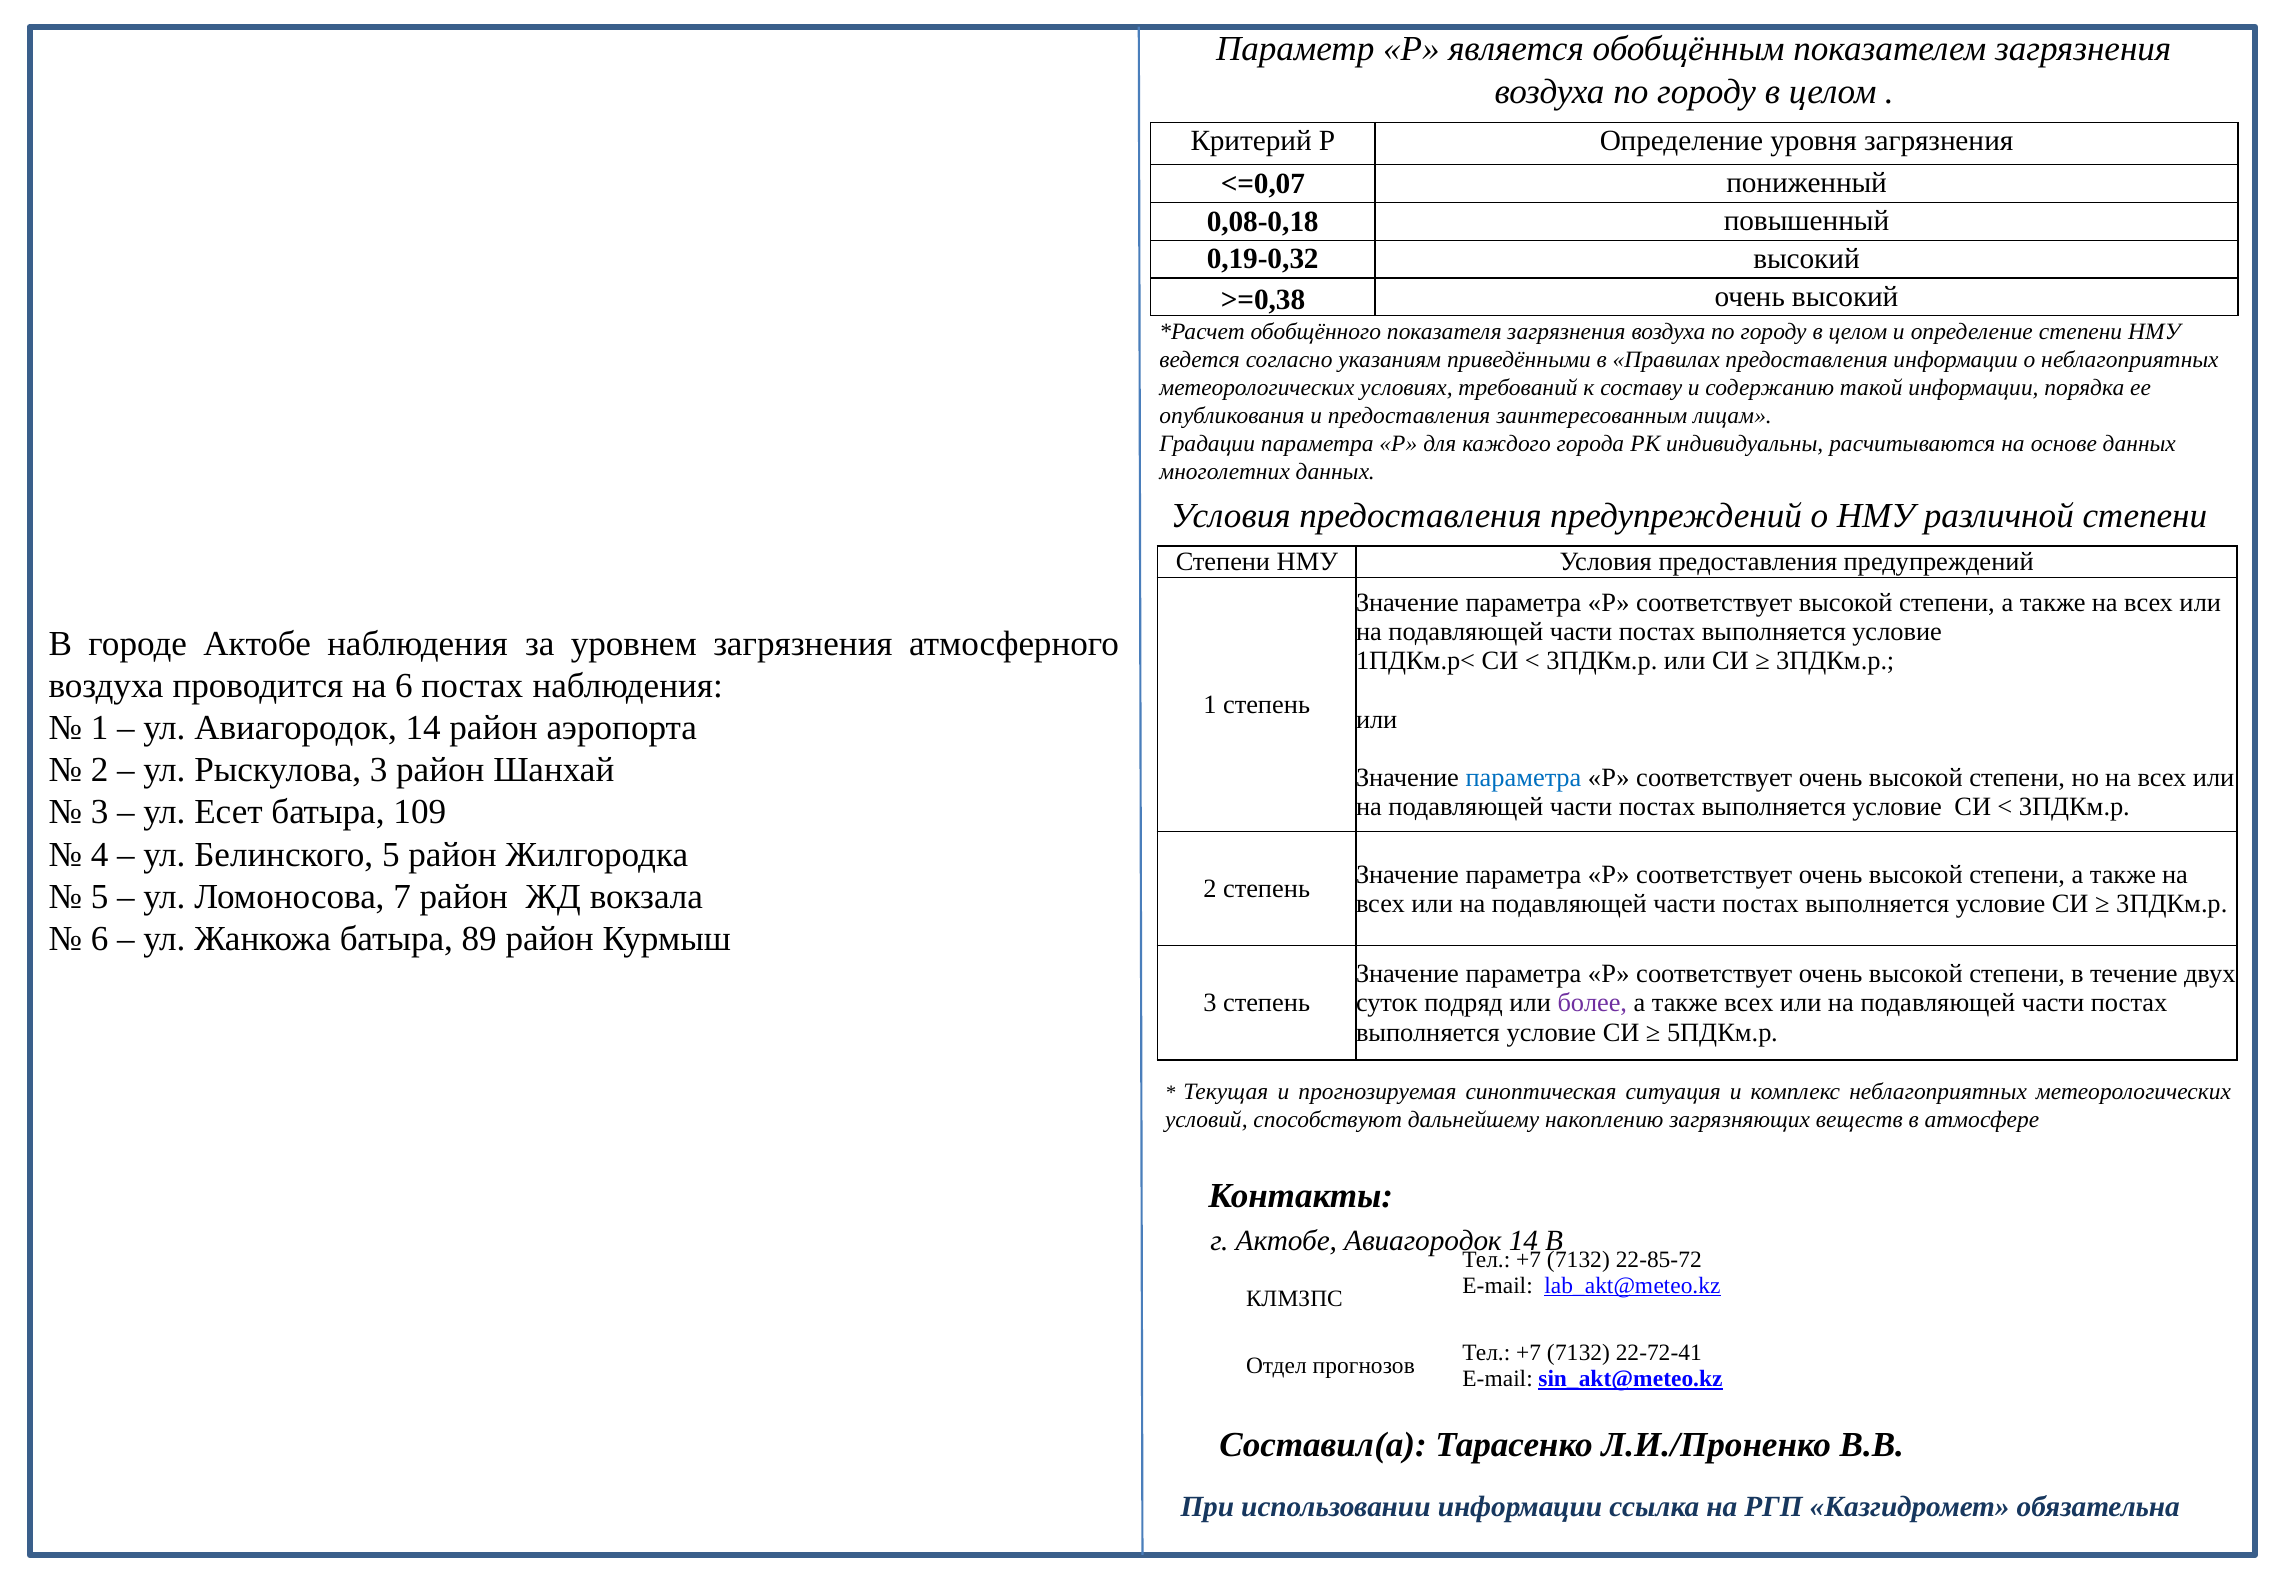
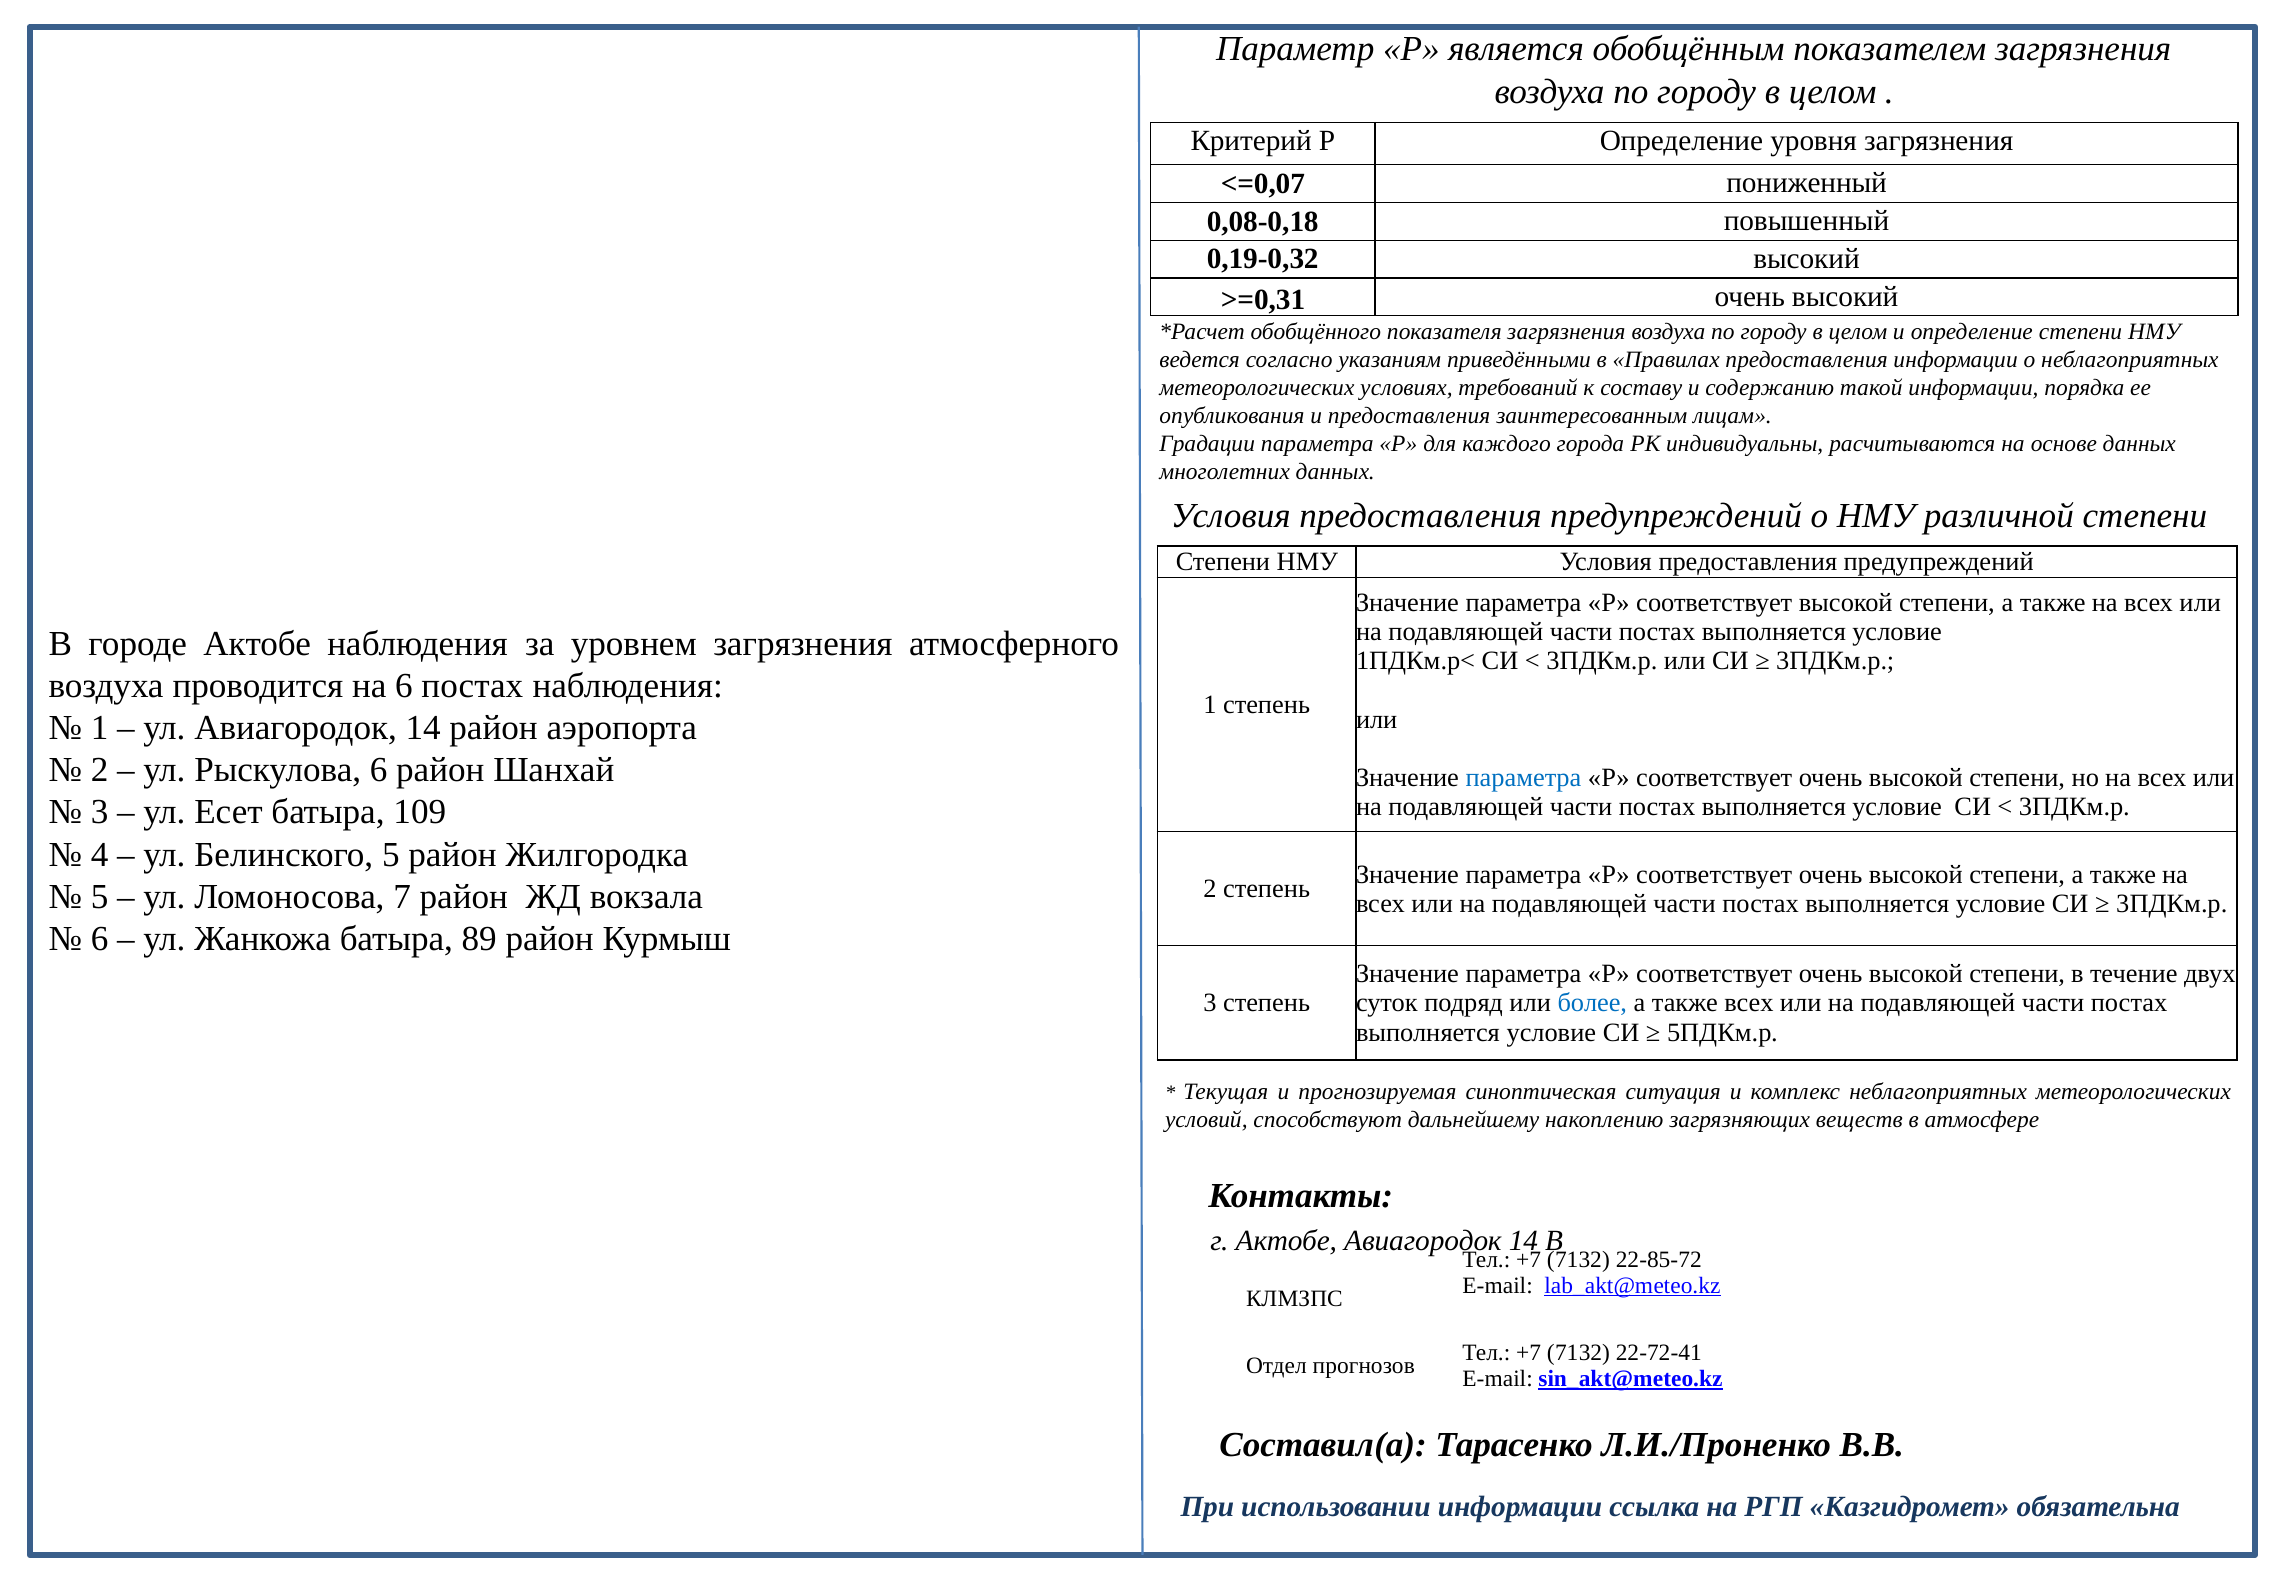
>=0,38: >=0,38 -> >=0,31
Рыскулова 3: 3 -> 6
более colour: purple -> blue
